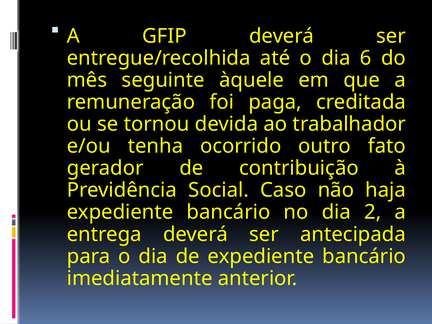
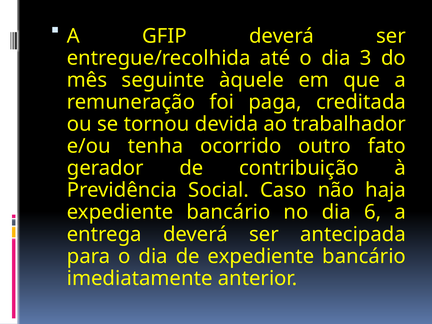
6: 6 -> 3
2: 2 -> 6
